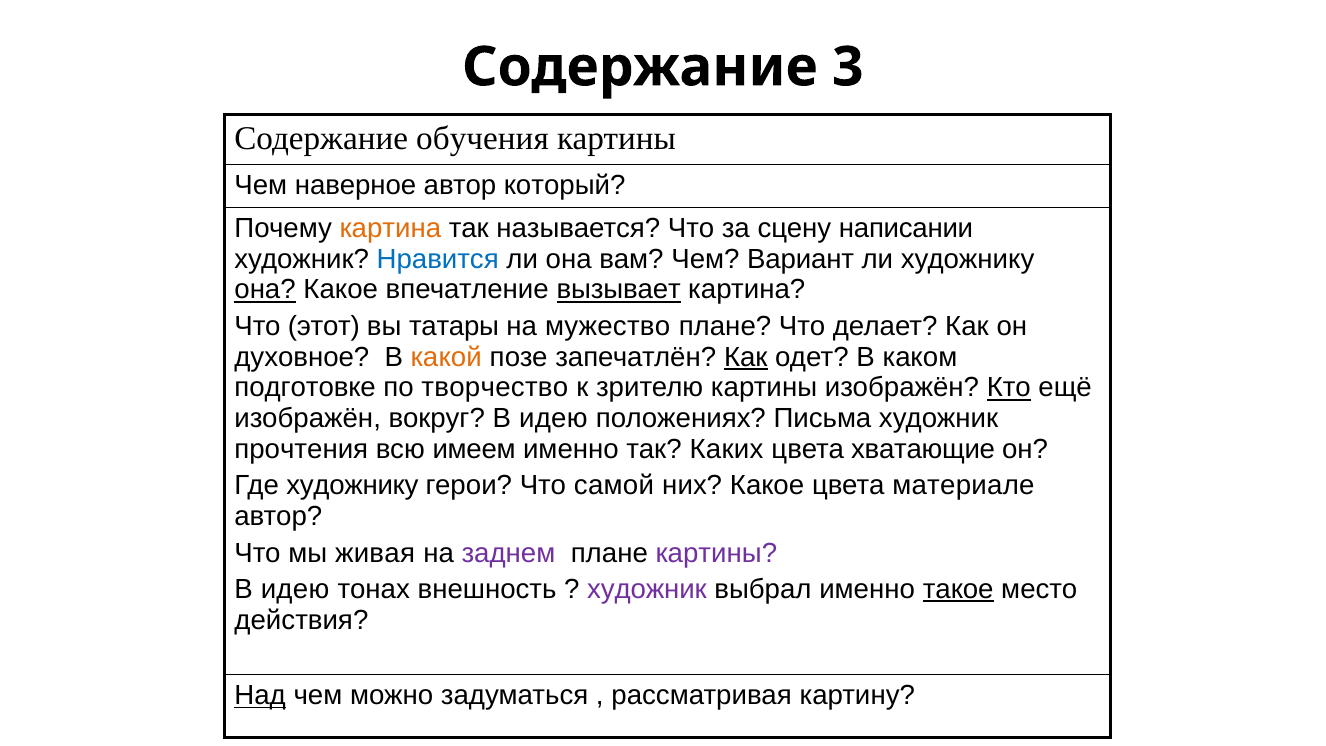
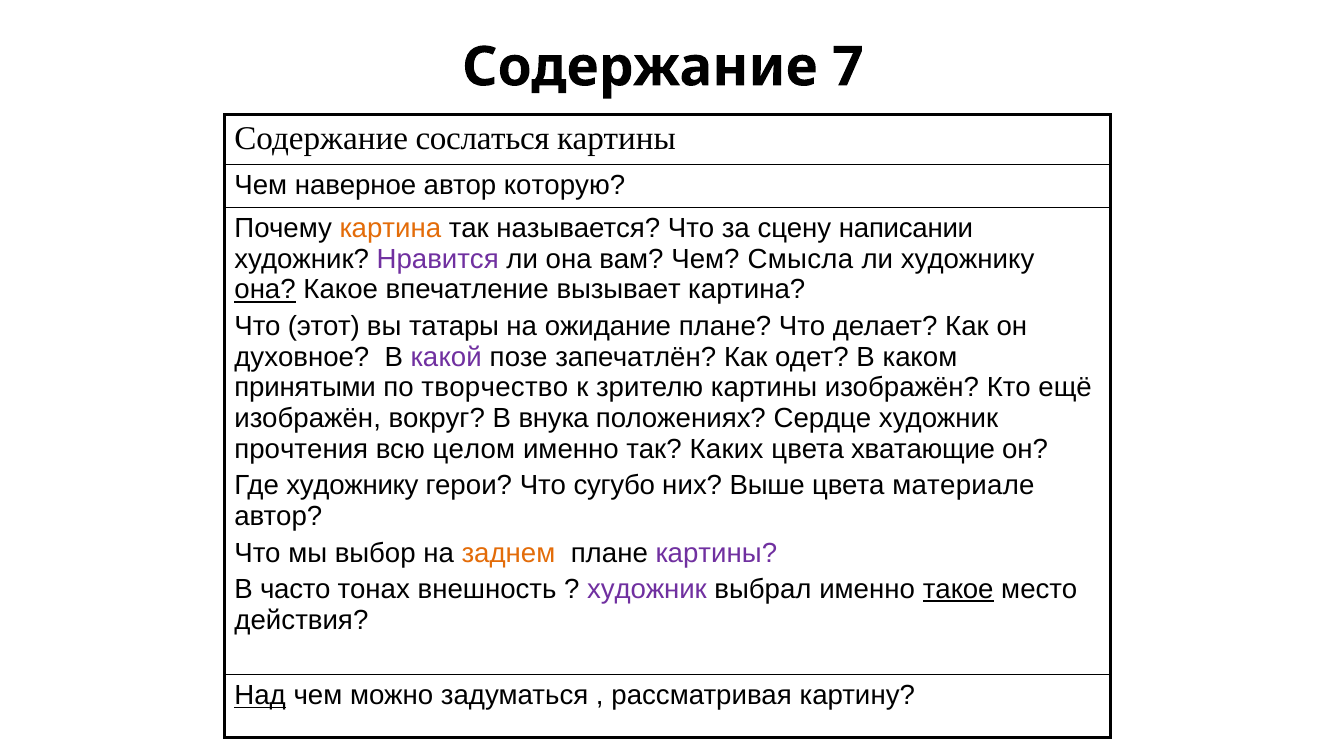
3: 3 -> 7
обучения: обучения -> сослаться
который: который -> которую
Нравится colour: blue -> purple
Вариант: Вариант -> Смысла
вызывает underline: present -> none
мужество: мужество -> ожидание
какой colour: orange -> purple
Как at (746, 357) underline: present -> none
подготовке: подготовке -> принятыми
Кто underline: present -> none
вокруг В идею: идею -> внука
Письма: Письма -> Сердце
имеем: имеем -> целом
самой: самой -> сугубо
них Какое: Какое -> Выше
живая: живая -> выбор
заднем colour: purple -> orange
идею at (295, 589): идею -> часто
